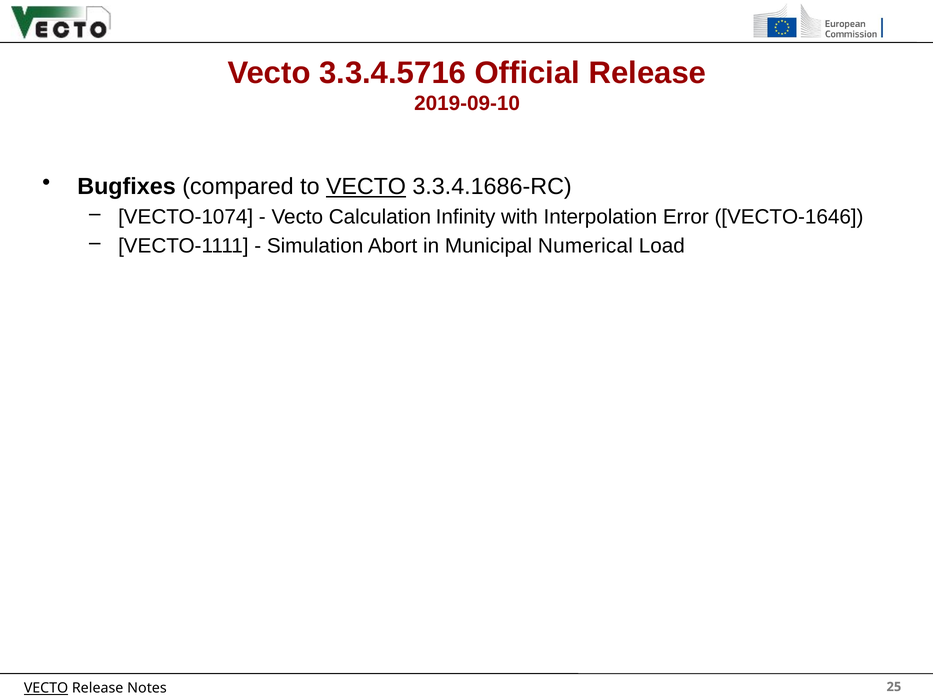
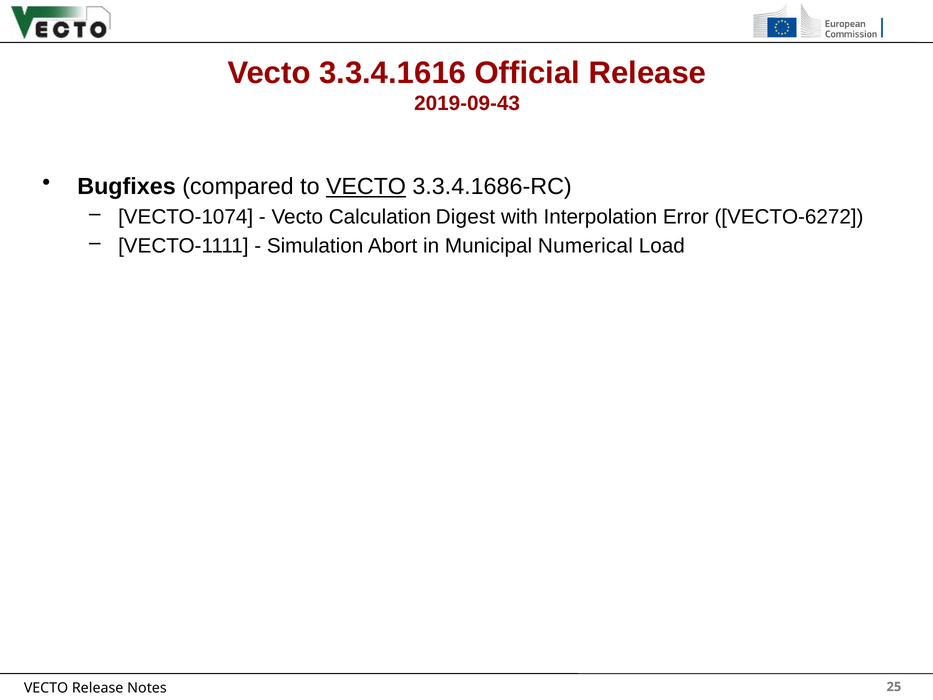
3.3.4.5716: 3.3.4.5716 -> 3.3.4.1616
2019-09-10: 2019-09-10 -> 2019-09-43
Infinity: Infinity -> Digest
VECTO-1646: VECTO-1646 -> VECTO-6272
VECTO at (46, 688) underline: present -> none
